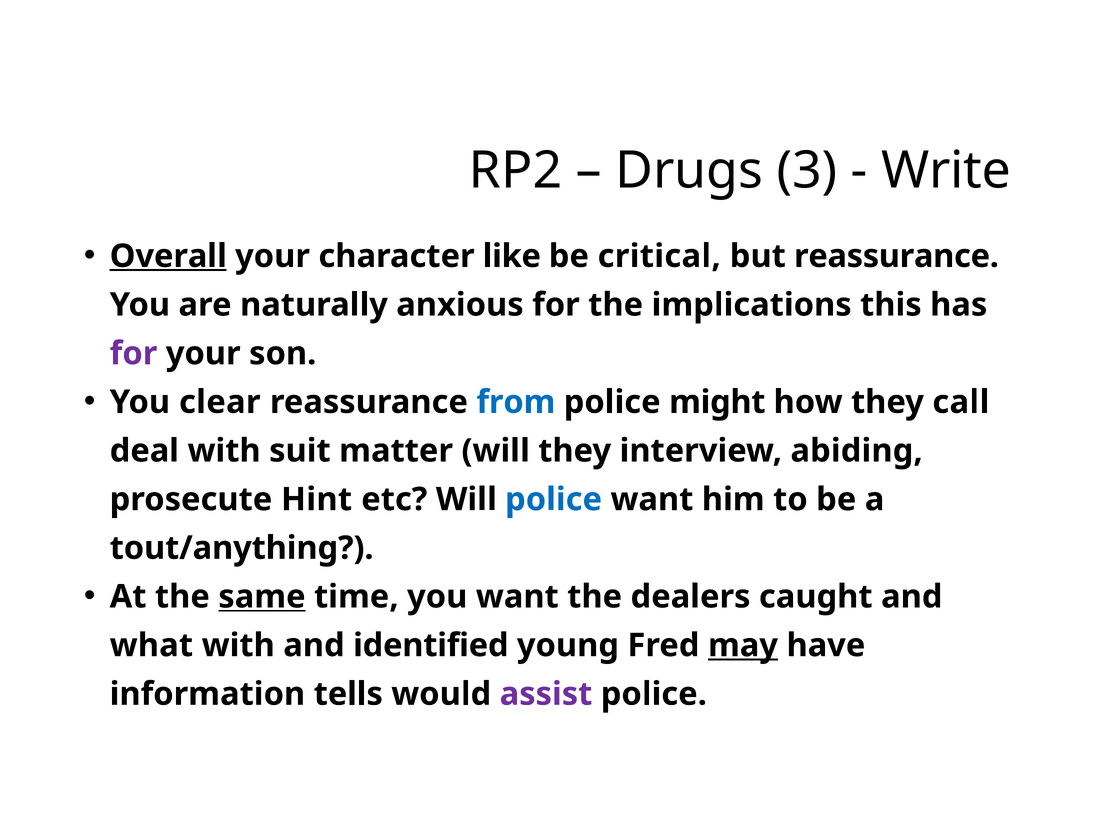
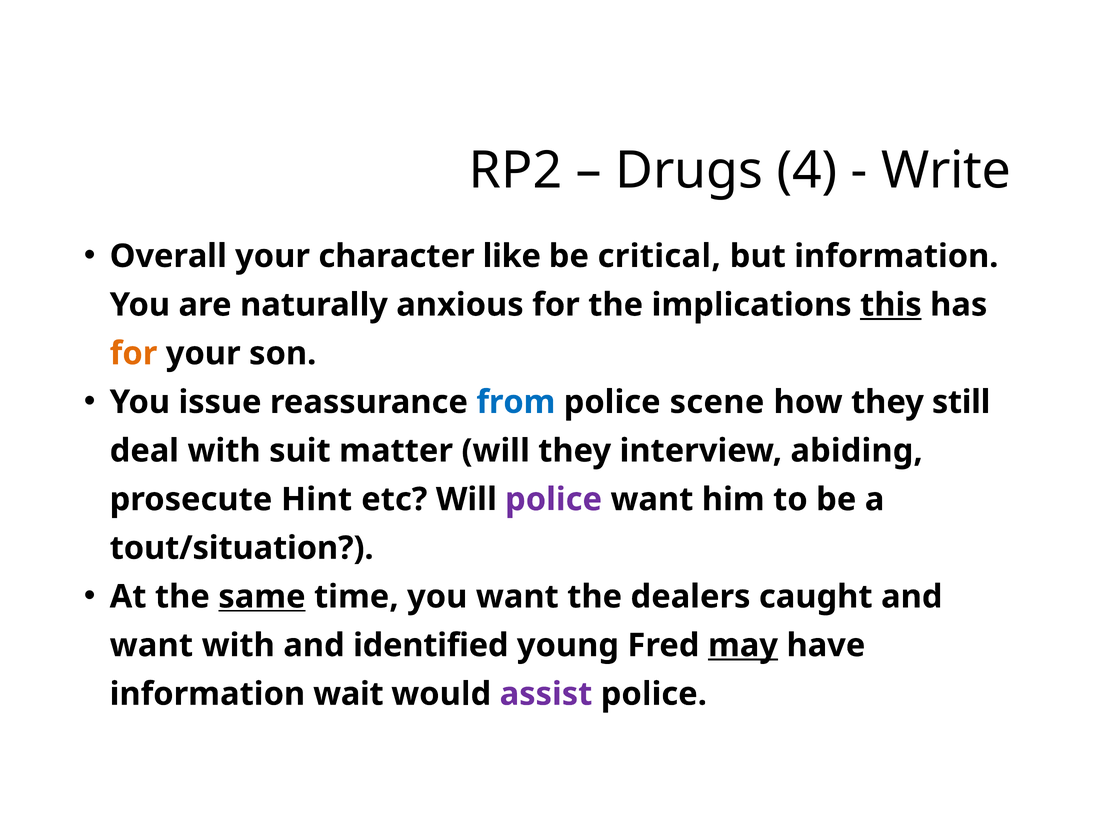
3: 3 -> 4
Overall underline: present -> none
but reassurance: reassurance -> information
this underline: none -> present
for at (134, 354) colour: purple -> orange
clear: clear -> issue
might: might -> scene
call: call -> still
police at (554, 500) colour: blue -> purple
tout/anything: tout/anything -> tout/situation
what at (151, 646): what -> want
tells: tells -> wait
